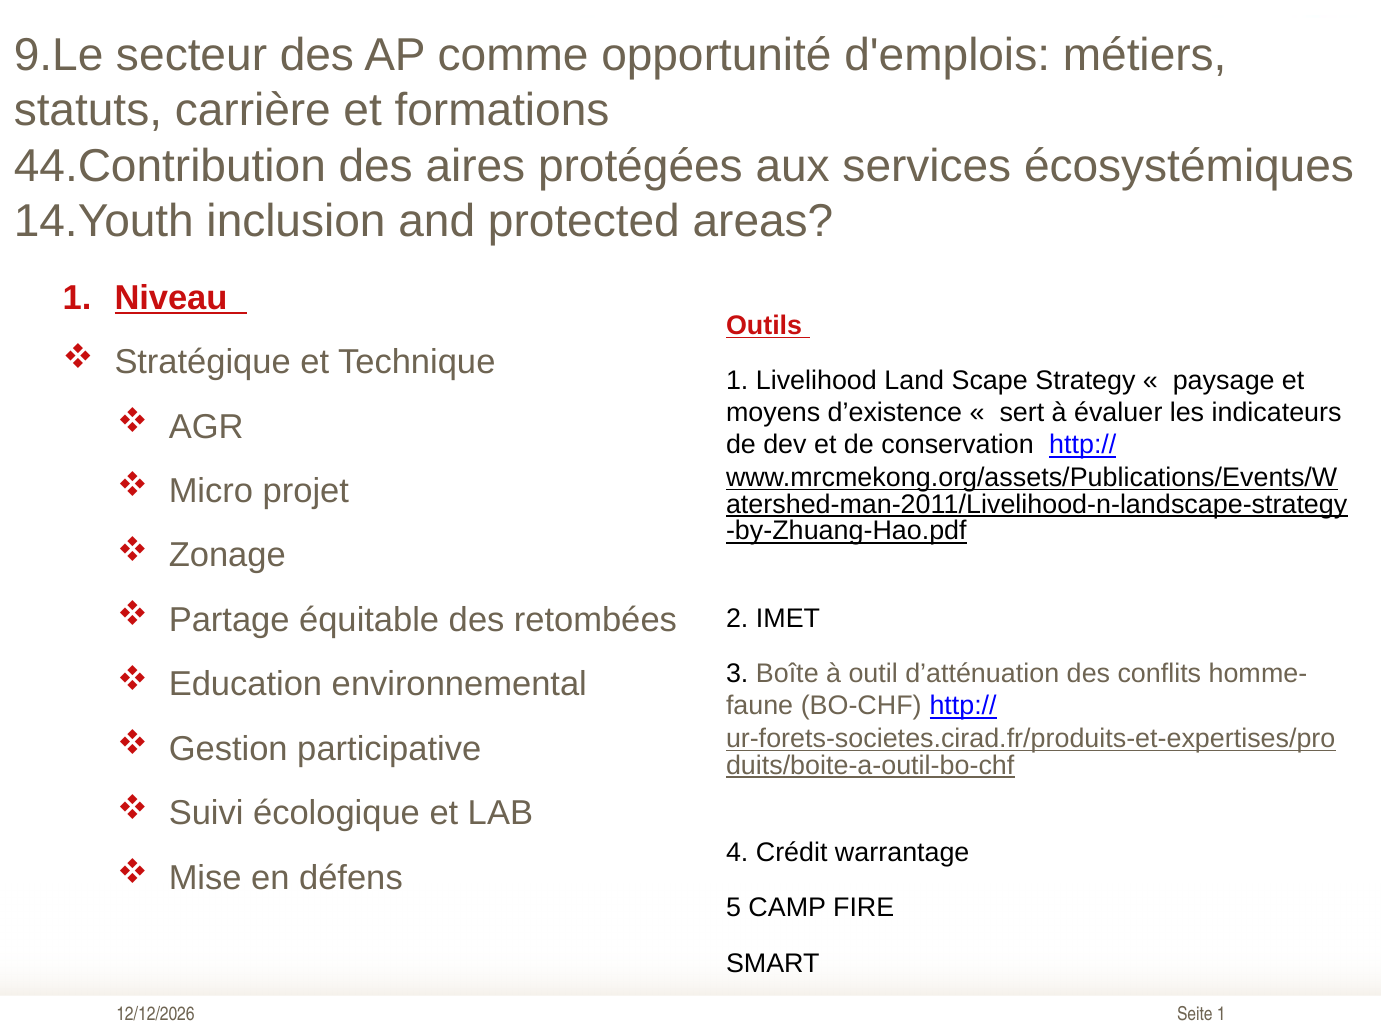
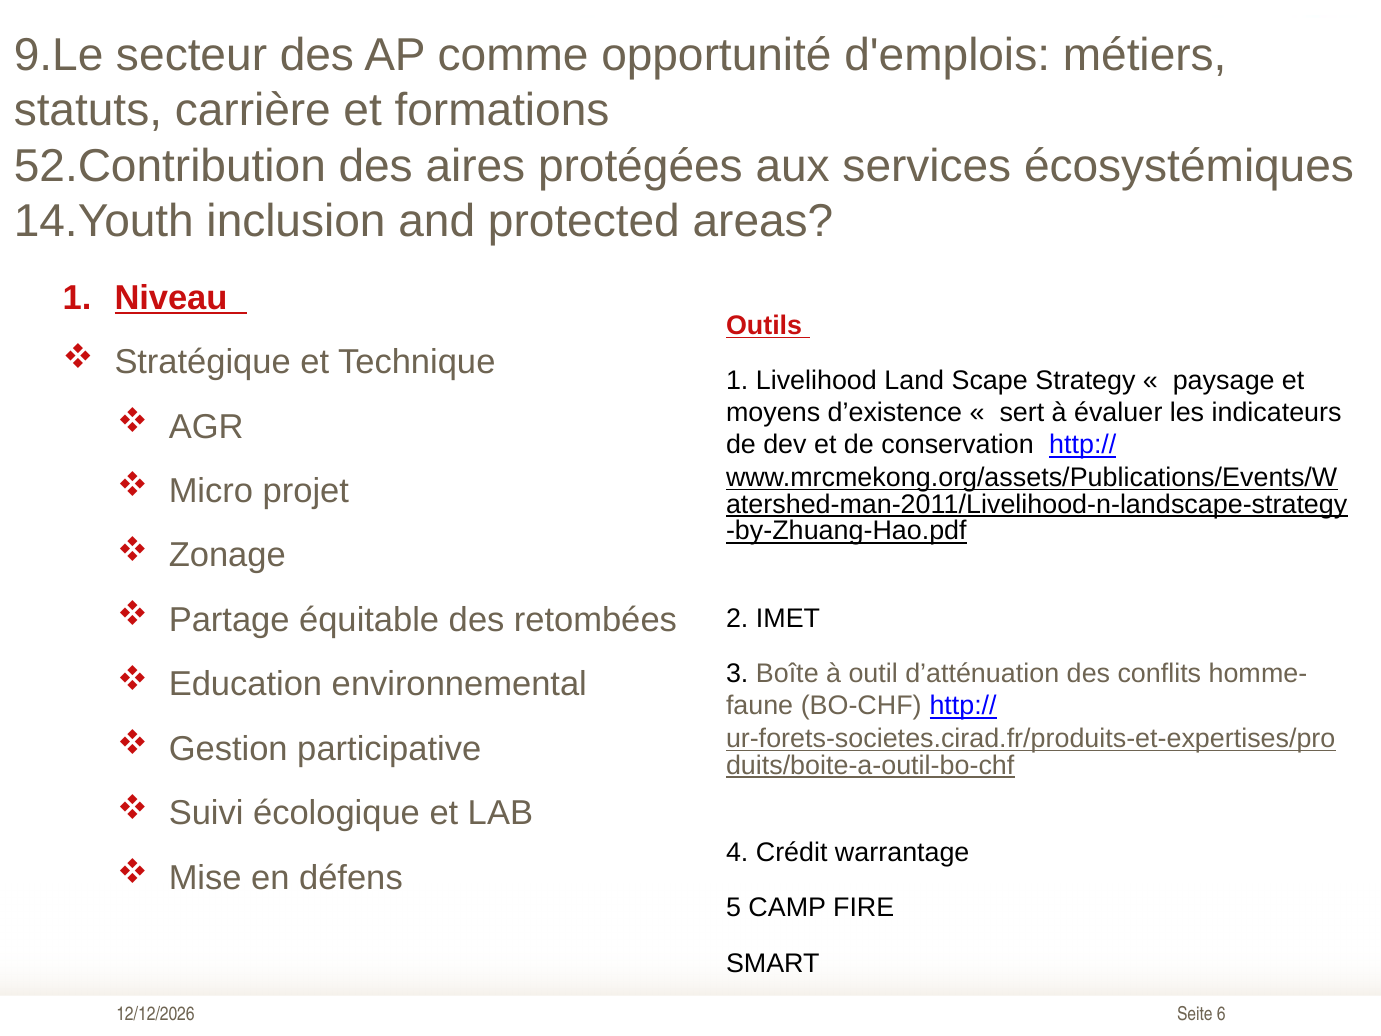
44.Contribution: 44.Contribution -> 52.Contribution
1 at (1221, 1014): 1 -> 6
